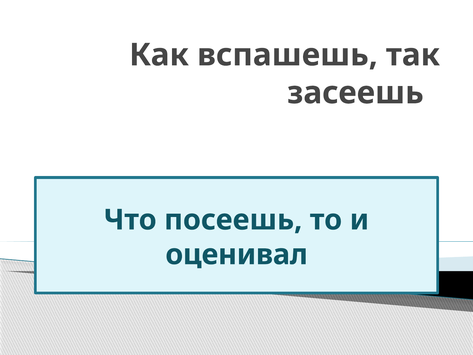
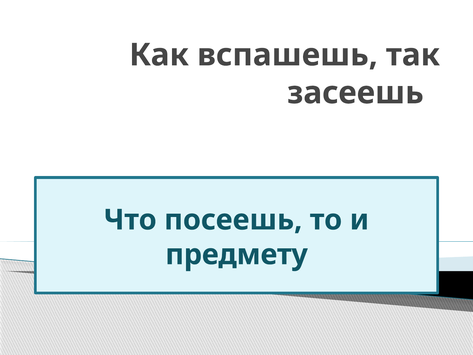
оценивал: оценивал -> предмету
